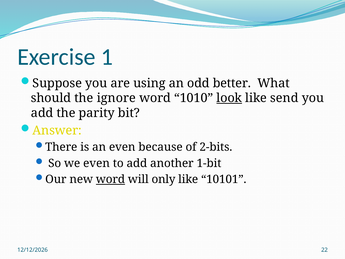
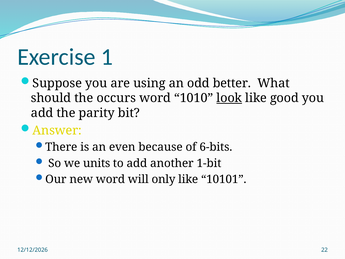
ignore: ignore -> occurs
send: send -> good
2-bits: 2-bits -> 6-bits
we even: even -> units
word at (110, 179) underline: present -> none
